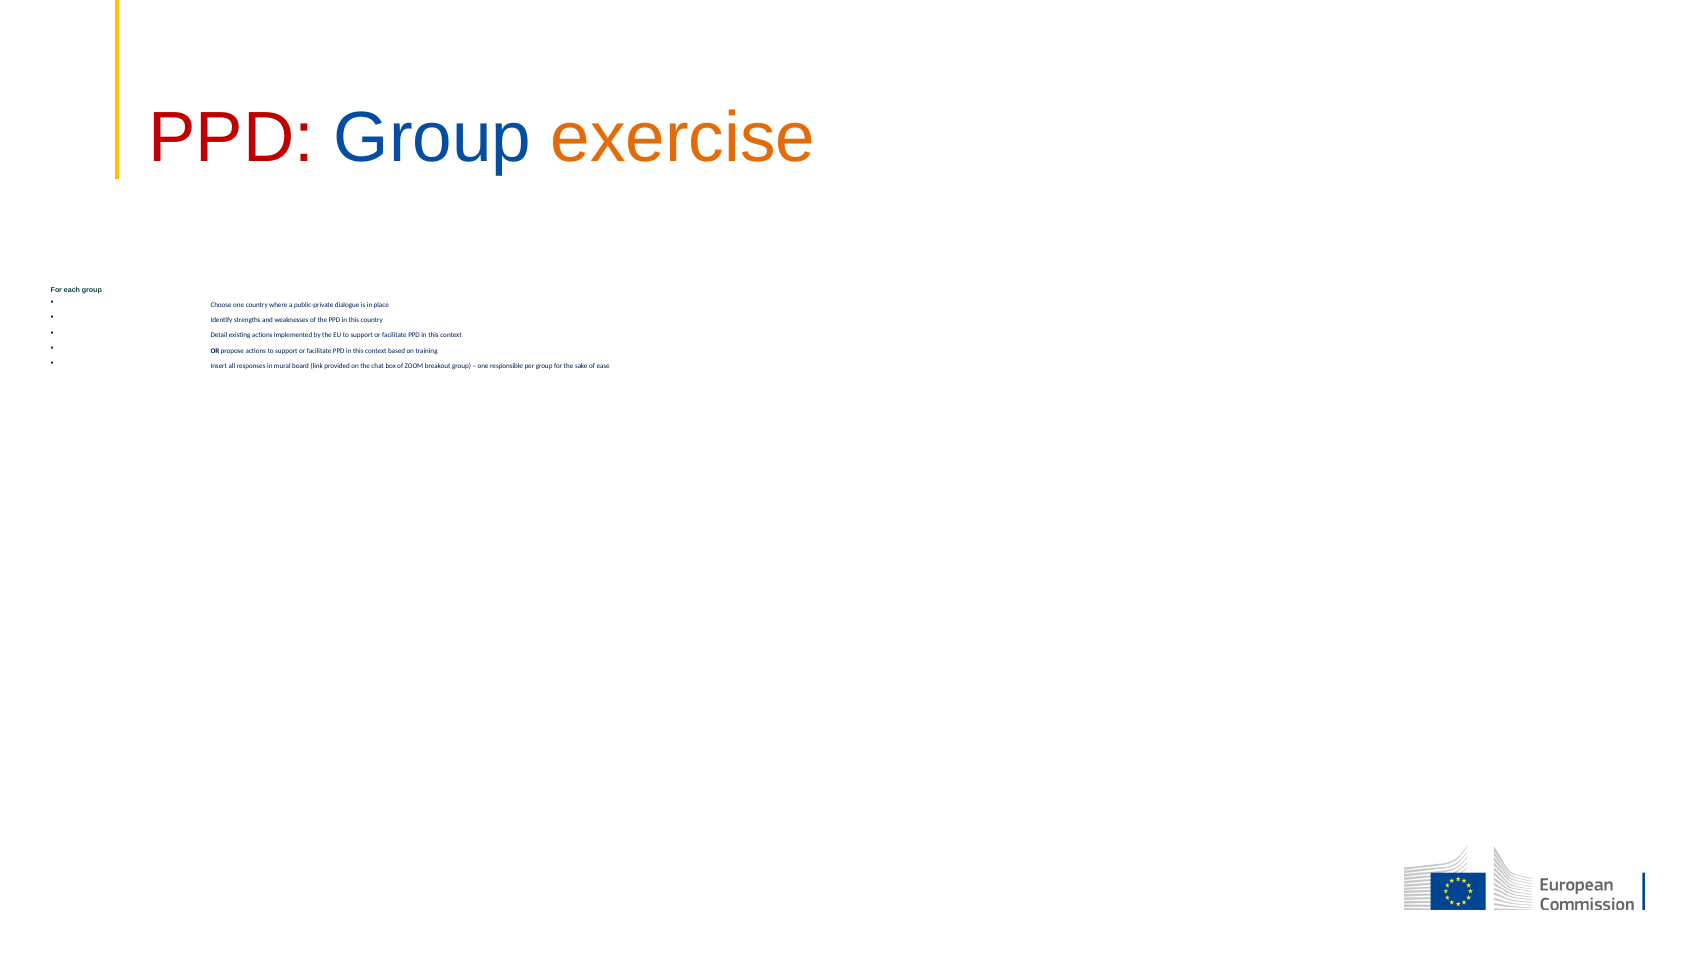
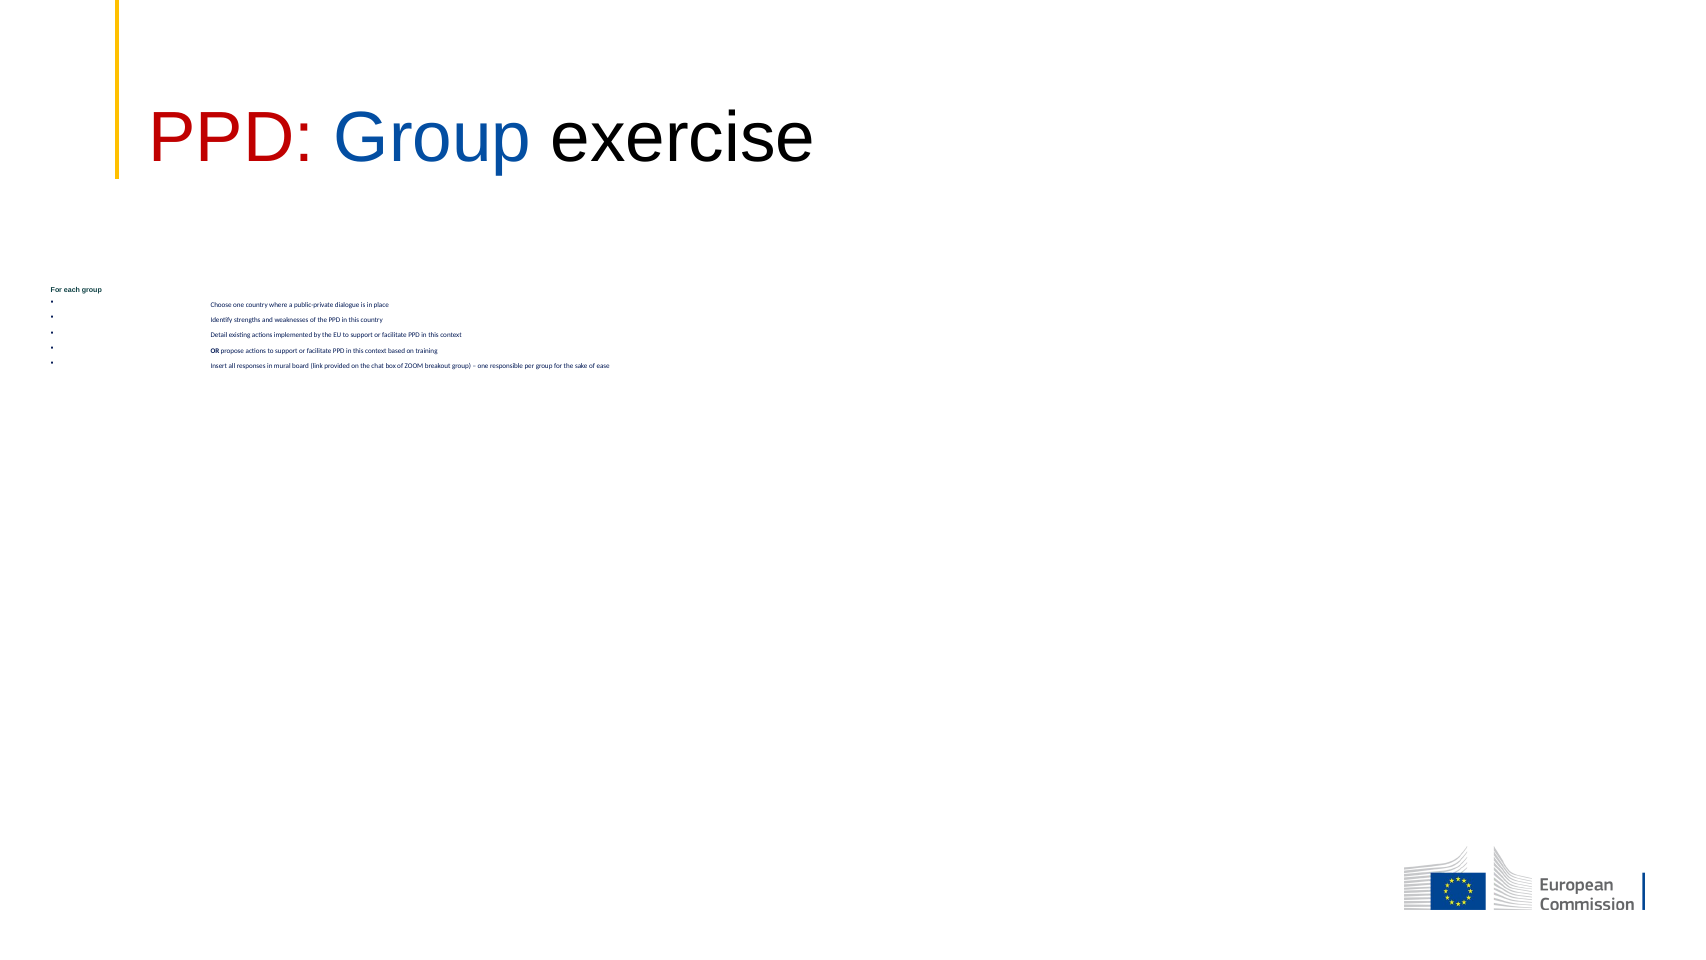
exercise colour: orange -> black
